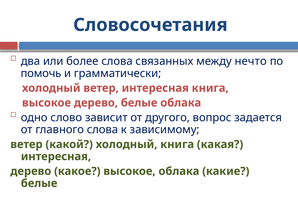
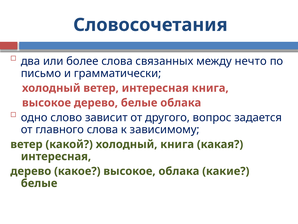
помочь: помочь -> письмо
